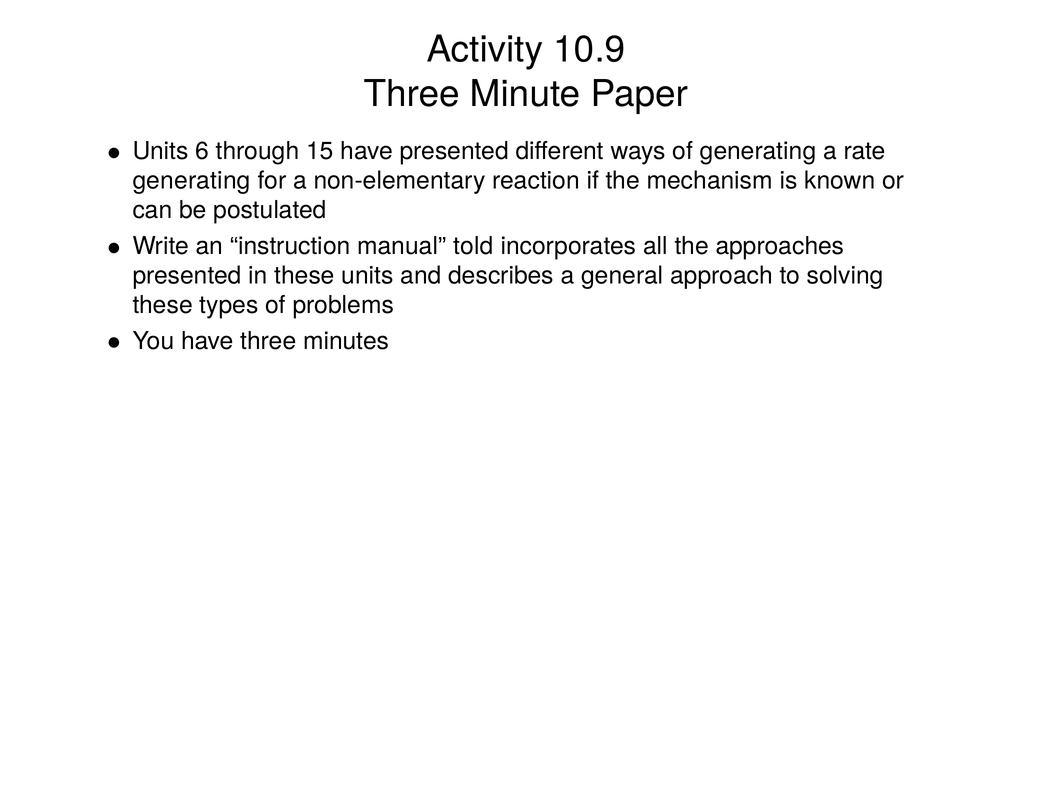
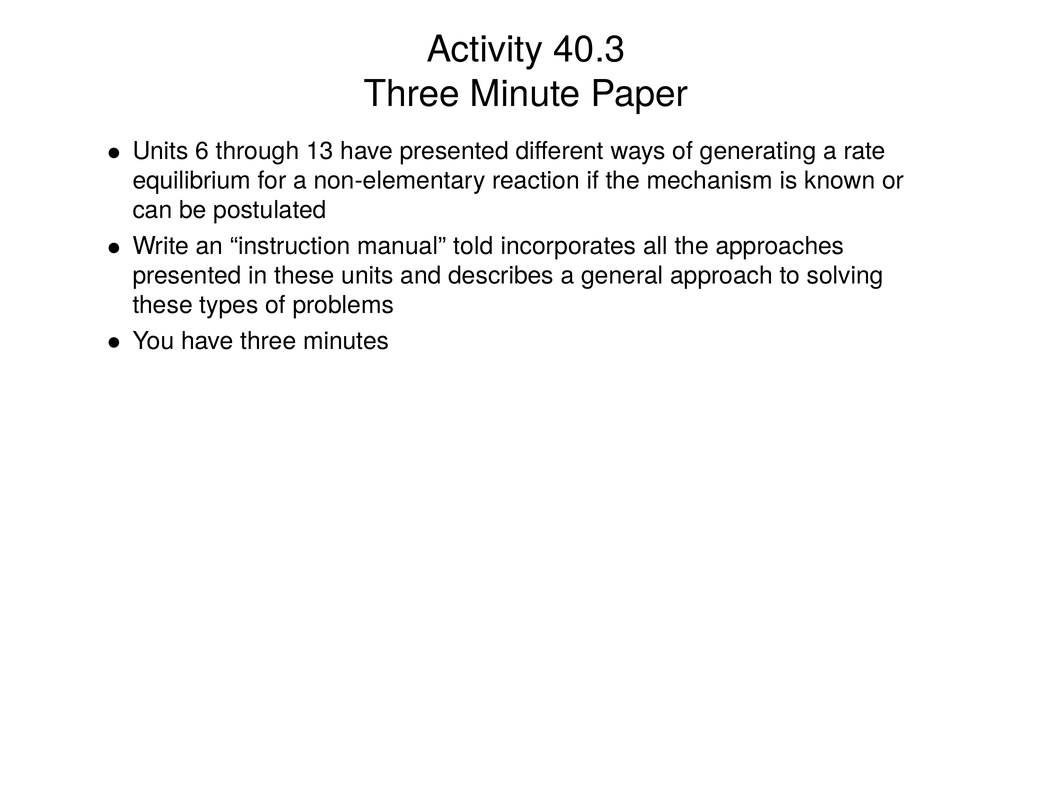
10.9: 10.9 -> 40.3
15: 15 -> 13
generating at (192, 181): generating -> equilibrium
